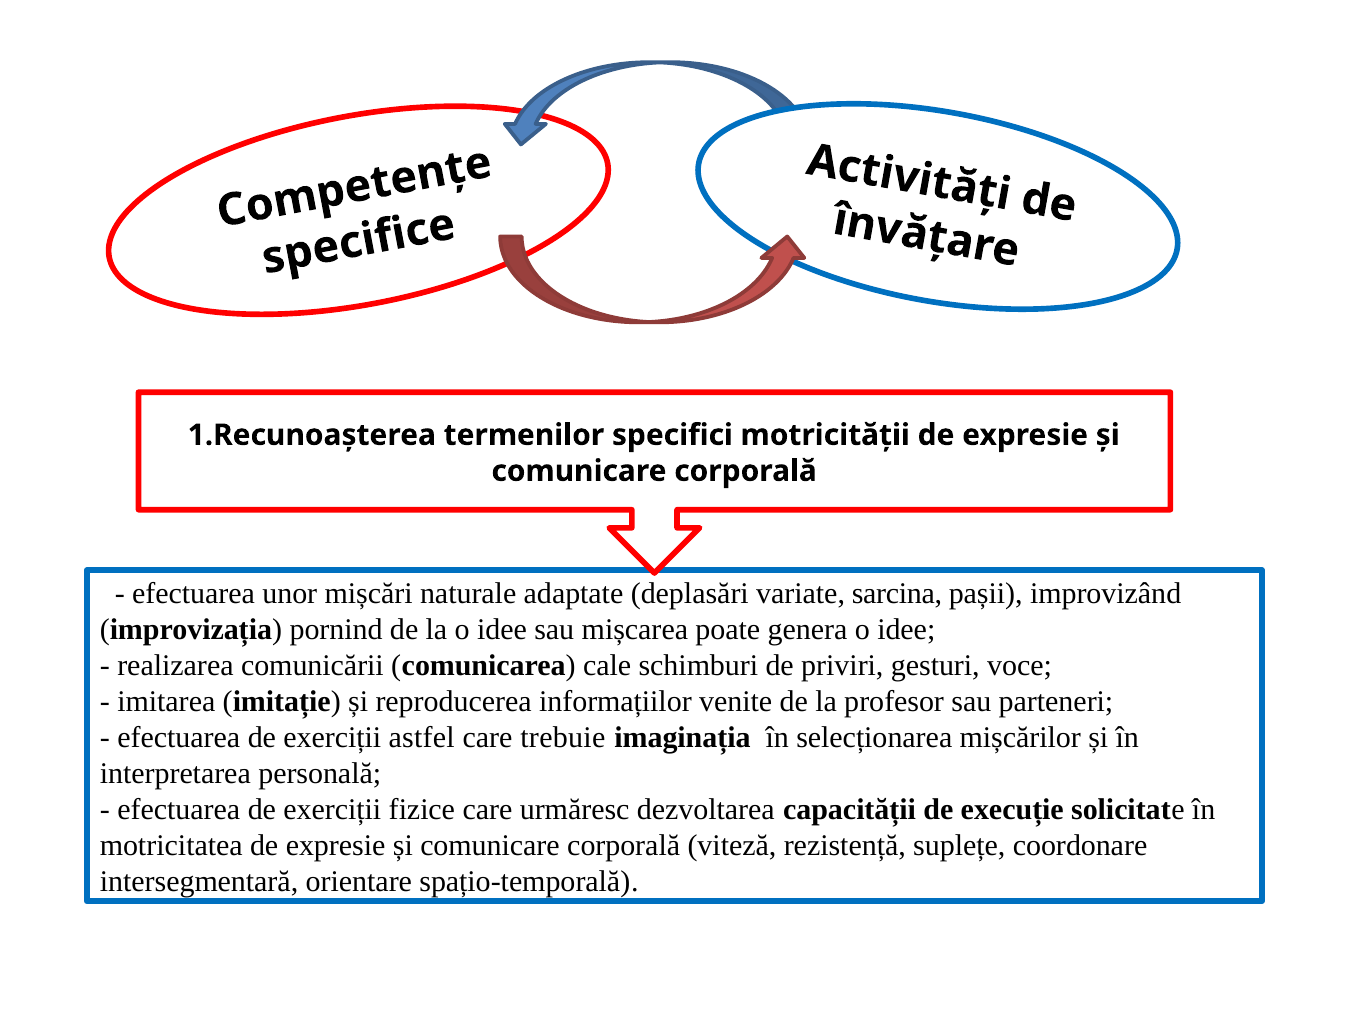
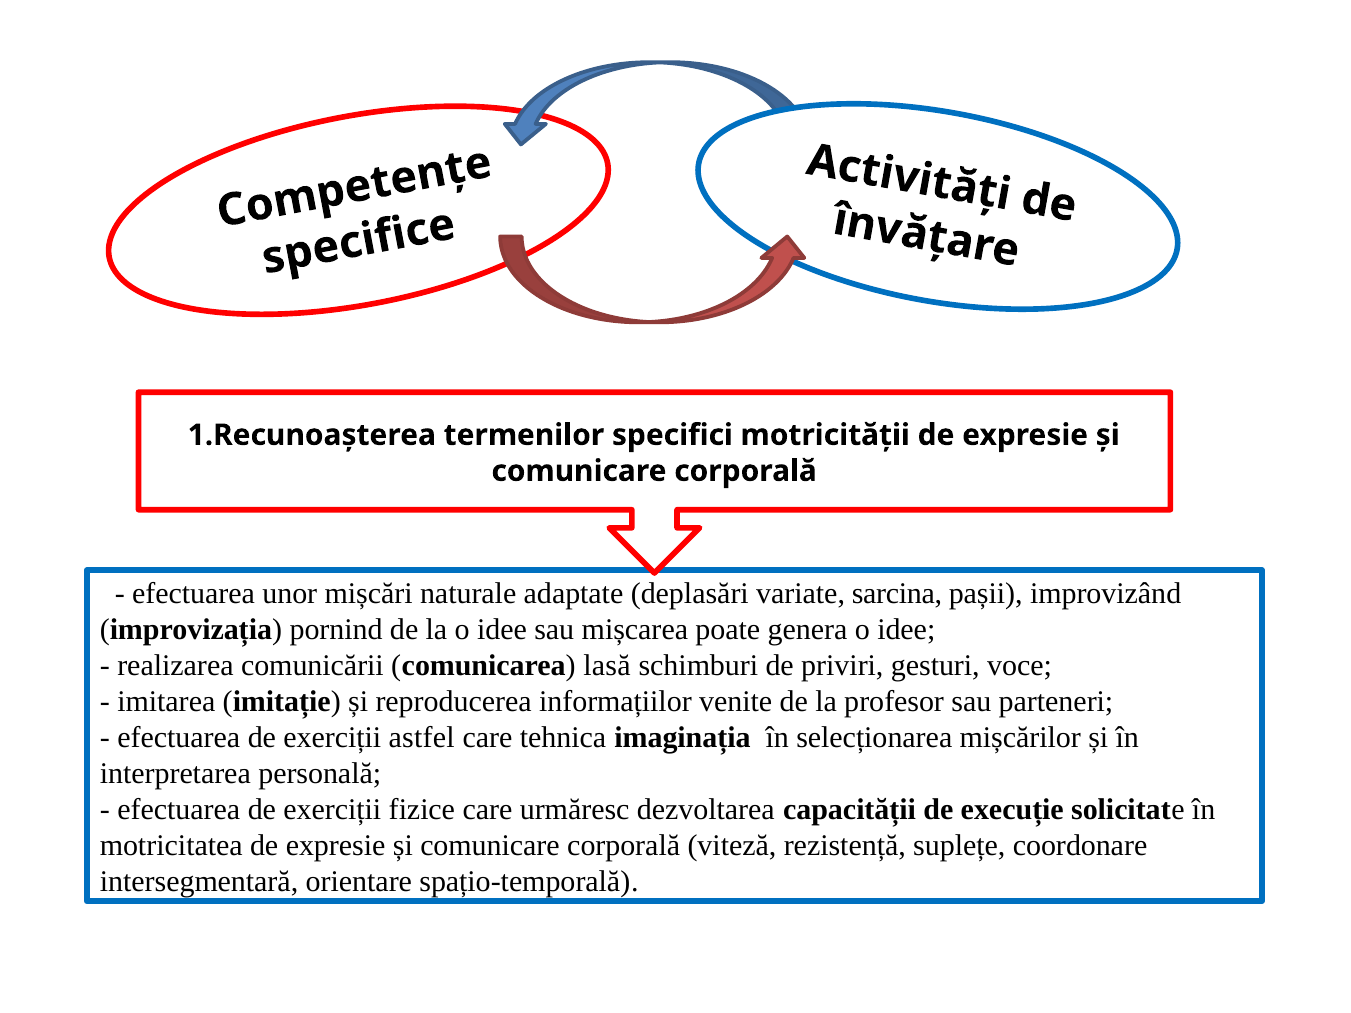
cale: cale -> lasă
trebuie: trebuie -> tehnica
